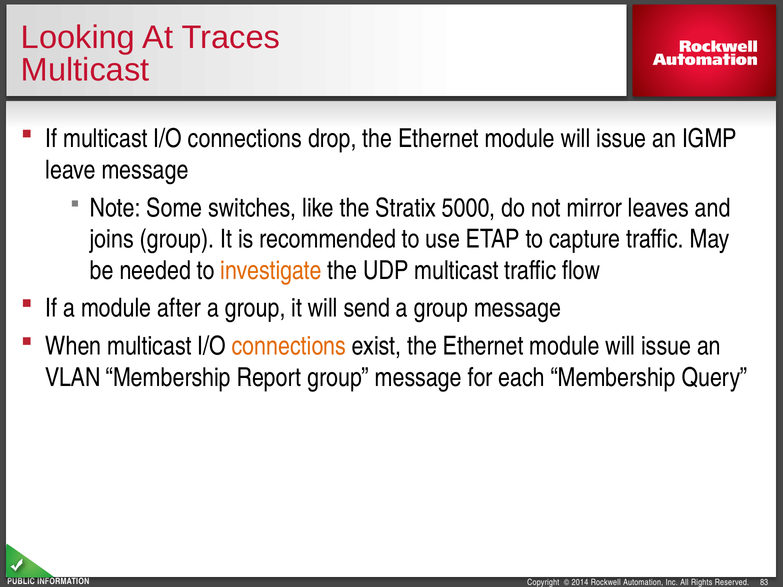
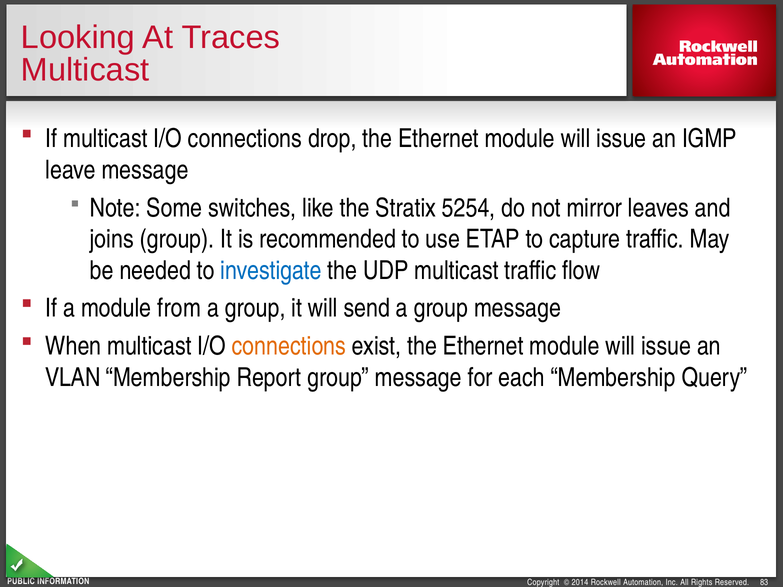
5000: 5000 -> 5254
investigate colour: orange -> blue
after: after -> from
